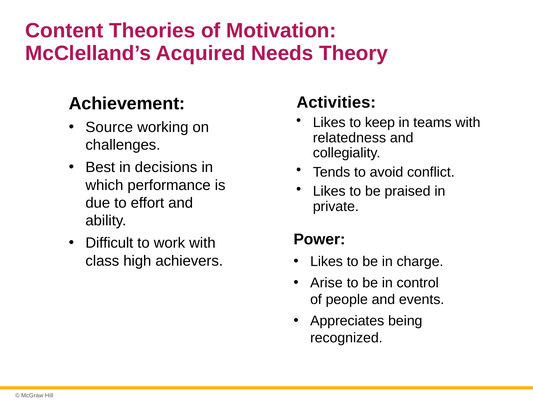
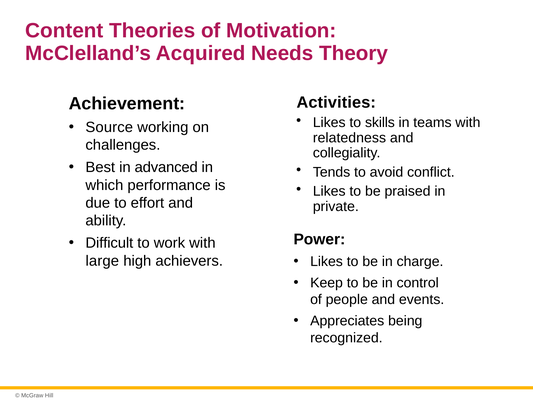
keep: keep -> skills
decisions: decisions -> advanced
class: class -> large
Arise: Arise -> Keep
